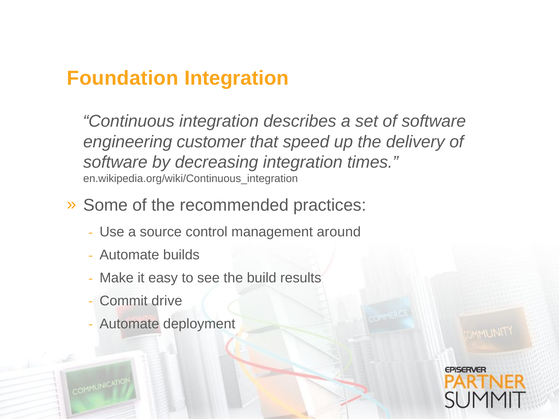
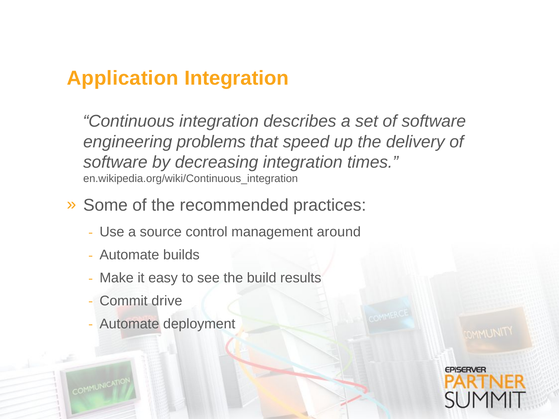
Foundation: Foundation -> Application
customer: customer -> problems
